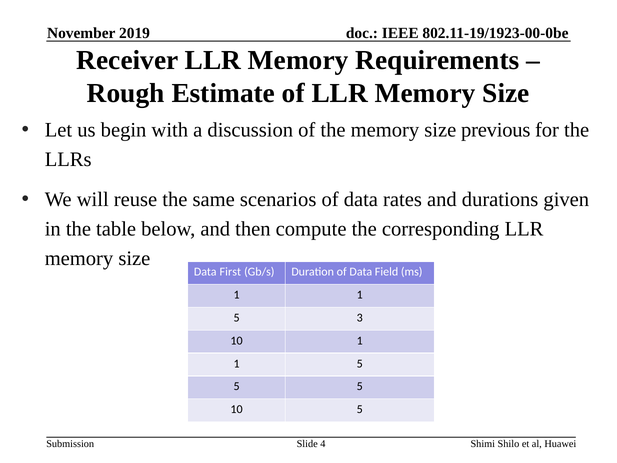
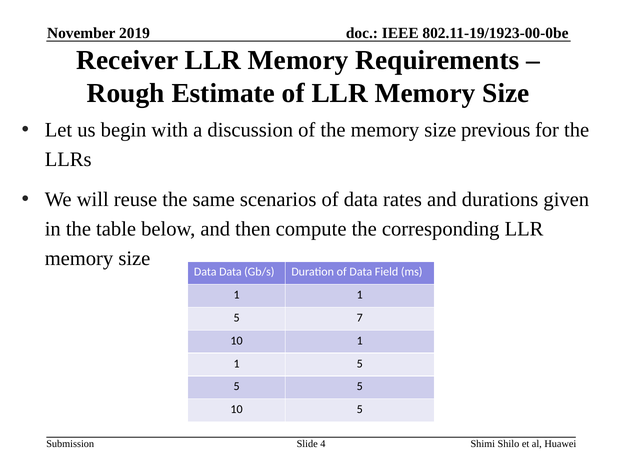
Data First: First -> Data
3: 3 -> 7
